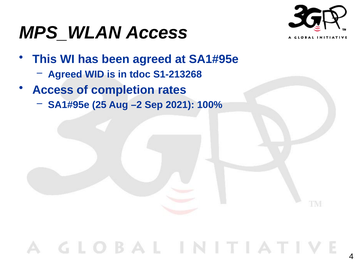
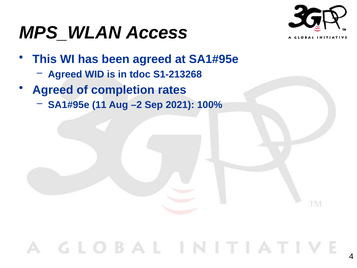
Access at (53, 90): Access -> Agreed
25: 25 -> 11
